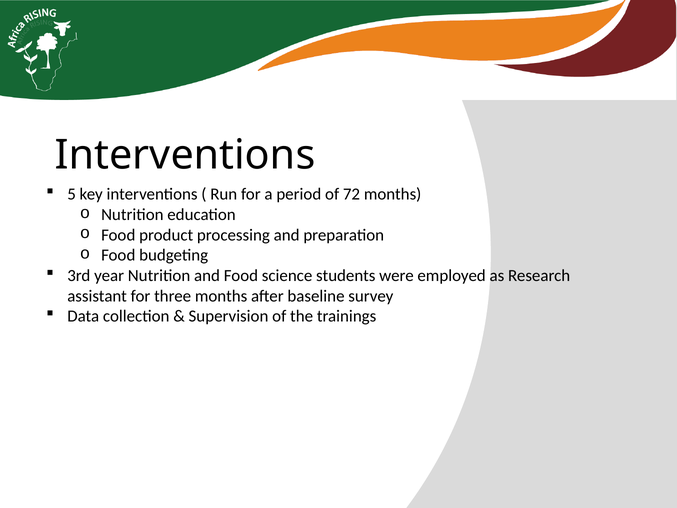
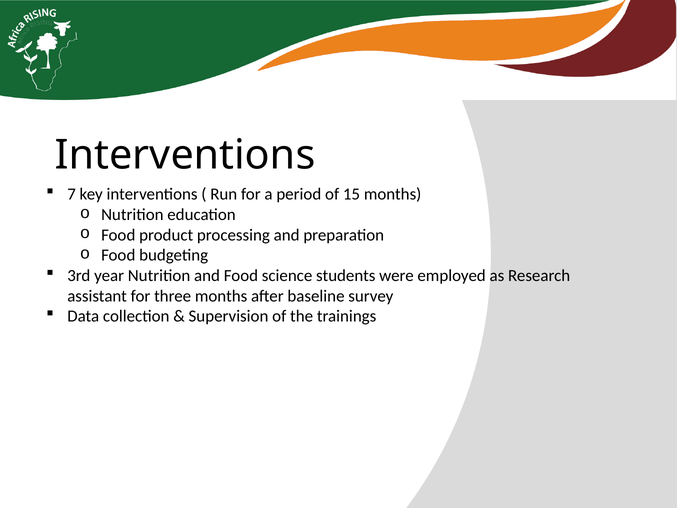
5: 5 -> 7
72: 72 -> 15
